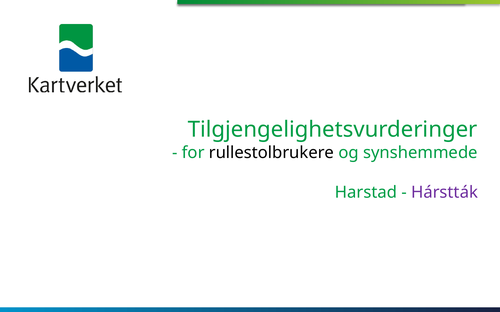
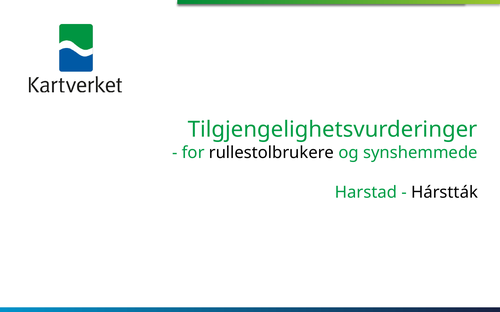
Hárstták colour: purple -> black
